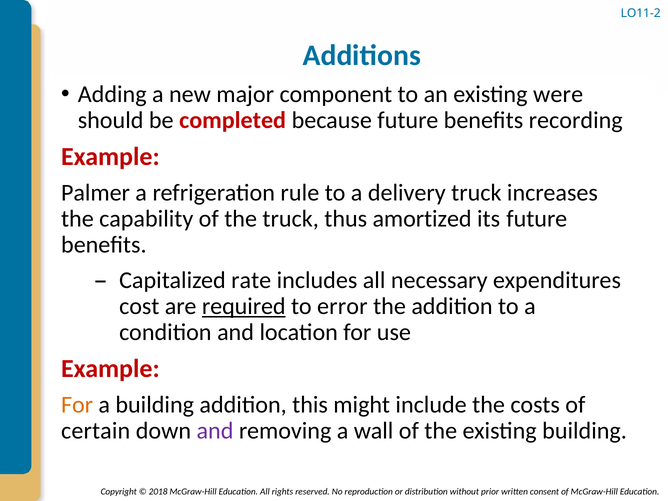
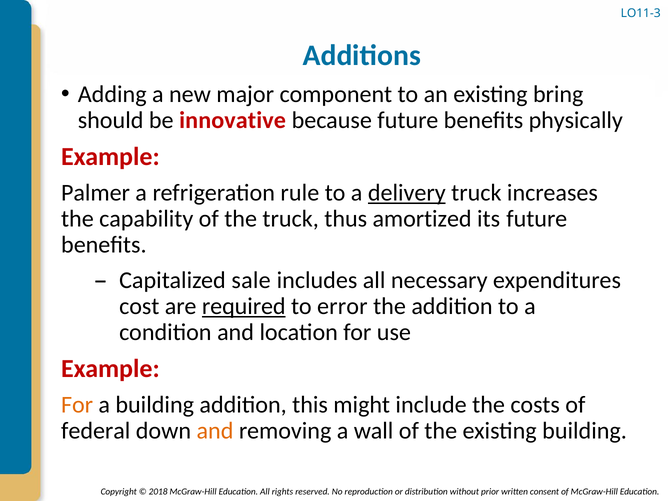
LO11-2: LO11-2 -> LO11-3
were: were -> bring
completed: completed -> innovative
recording: recording -> physically
delivery underline: none -> present
rate: rate -> sale
certain: certain -> federal
and at (215, 431) colour: purple -> orange
